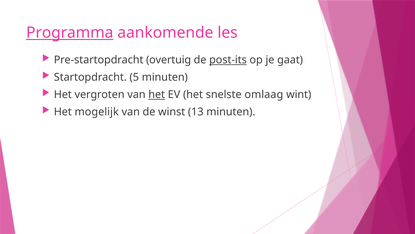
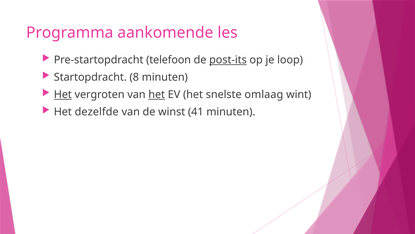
Programma underline: present -> none
overtuig: overtuig -> telefoon
gaat: gaat -> loop
5: 5 -> 8
Het at (63, 94) underline: none -> present
mogelijk: mogelijk -> dezelfde
13: 13 -> 41
